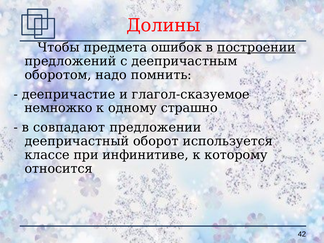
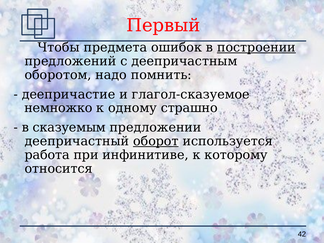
Долины: Долины -> Первый
совпадают: совпадают -> сказуемым
оборот underline: none -> present
классе: классе -> работа
